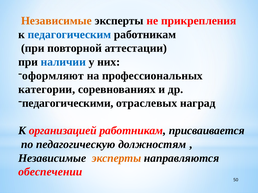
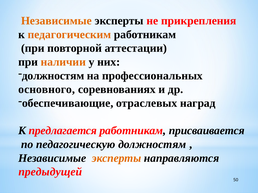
педагогическим colour: blue -> orange
наличии colour: blue -> orange
оформляют at (53, 76): оформляют -> должностям
категории: категории -> основного
педагогическими: педагогическими -> обеспечивающие
организацией: организацией -> предлагается
обеспечении: обеспечении -> предыдущей
